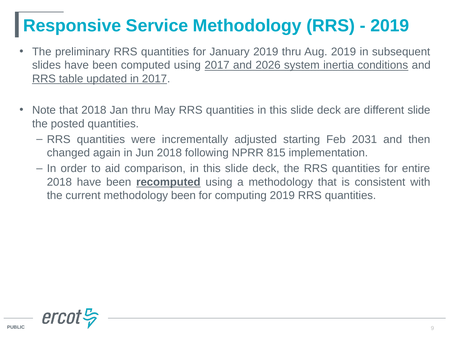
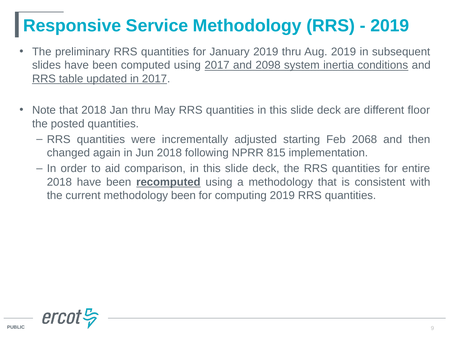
2026: 2026 -> 2098
different slide: slide -> floor
2031: 2031 -> 2068
